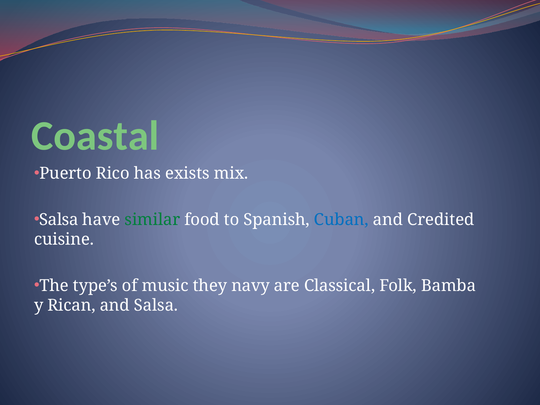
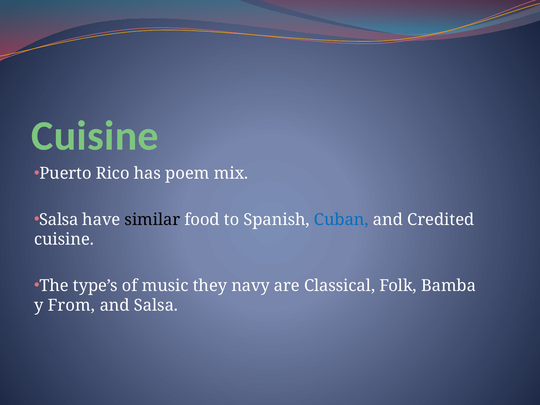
Coastal at (95, 136): Coastal -> Cuisine
exists: exists -> poem
similar colour: green -> black
Rican: Rican -> From
